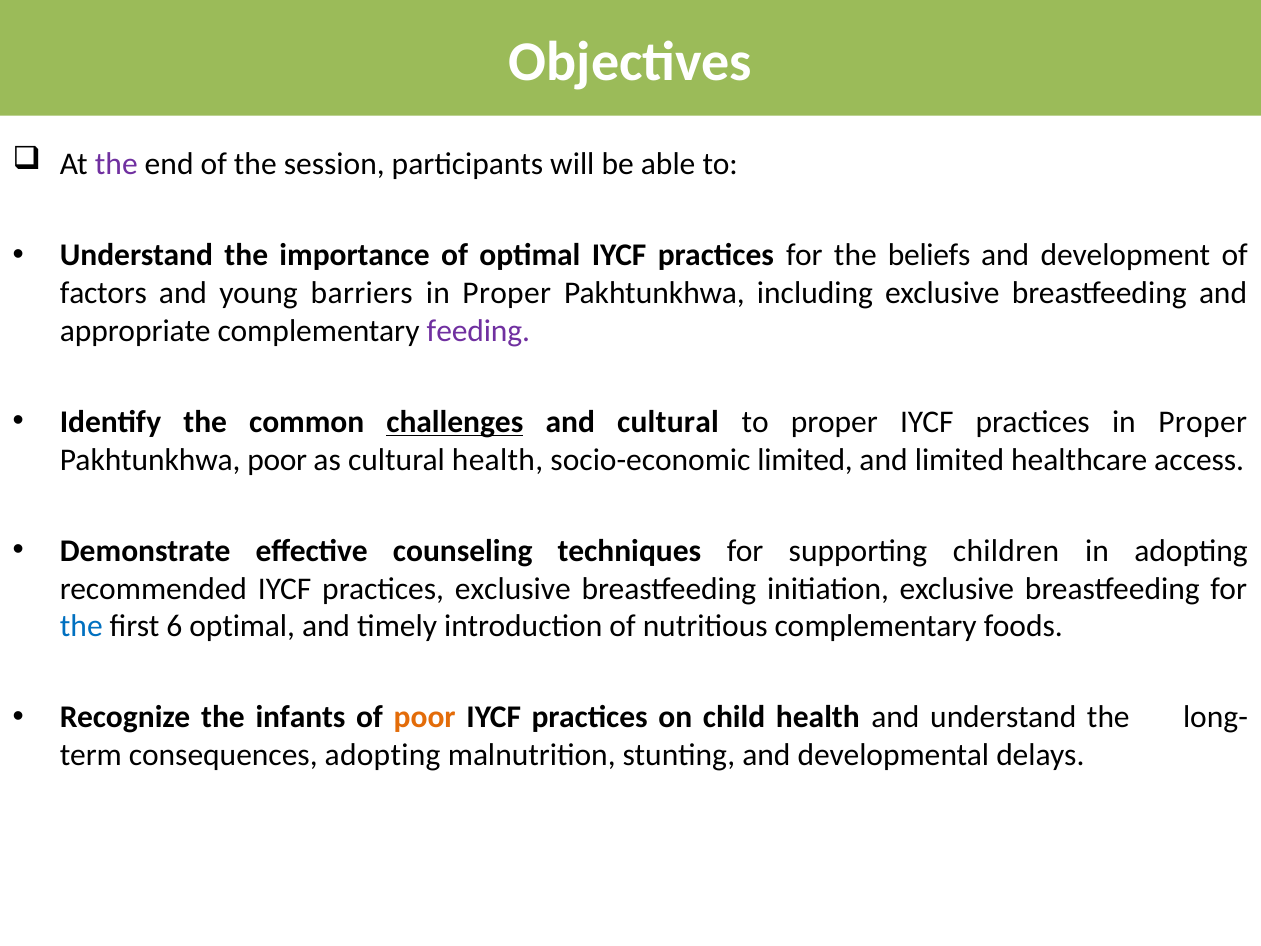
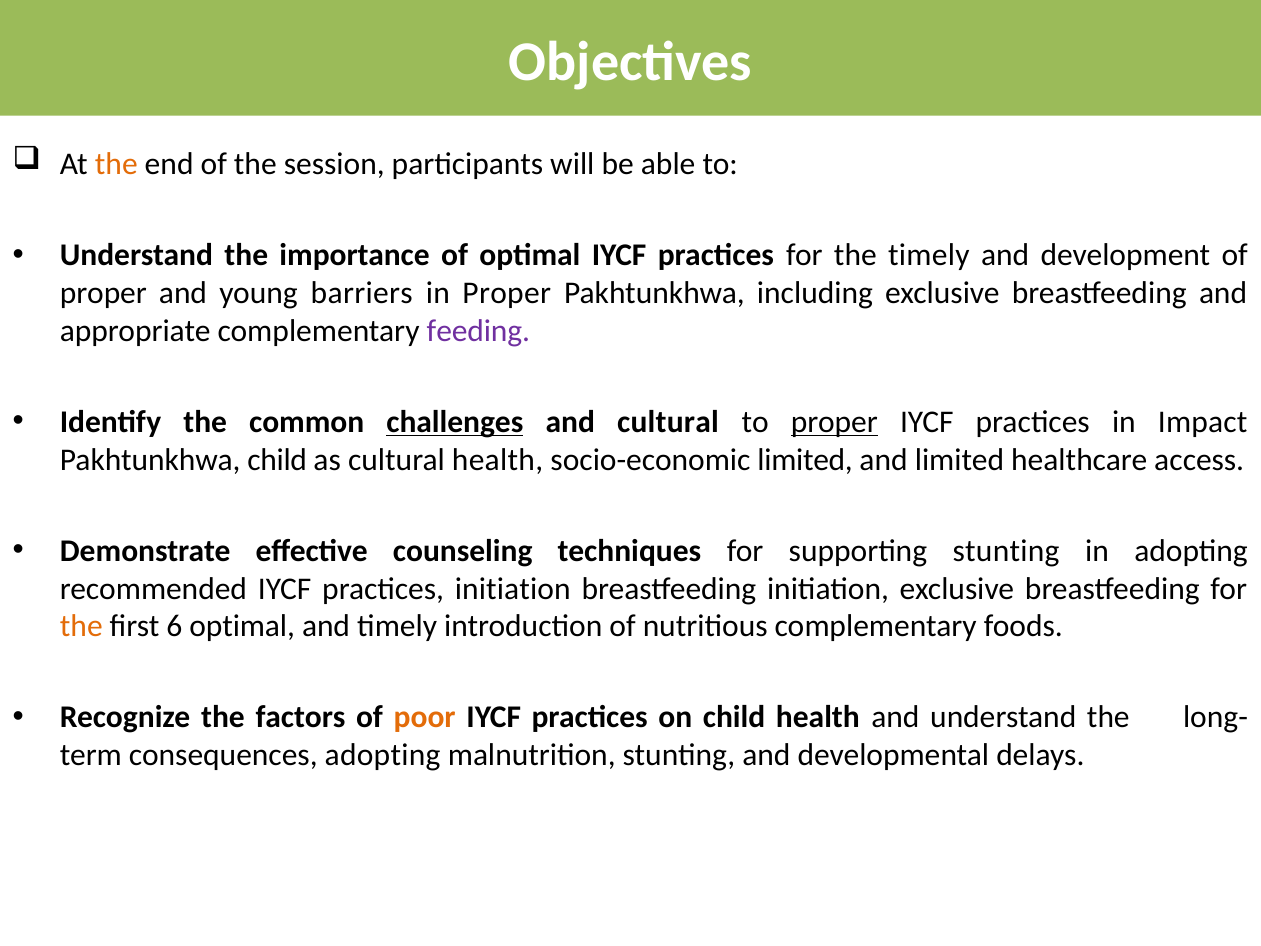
the at (116, 164) colour: purple -> orange
the beliefs: beliefs -> timely
factors at (103, 293): factors -> proper
proper at (834, 422) underline: none -> present
practices in Proper: Proper -> Impact
Pakhtunkhwa poor: poor -> child
supporting children: children -> stunting
practices exclusive: exclusive -> initiation
the at (81, 626) colour: blue -> orange
infants: infants -> factors
